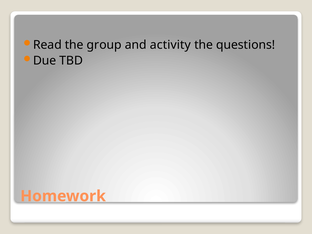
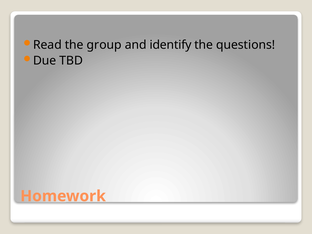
activity: activity -> identify
